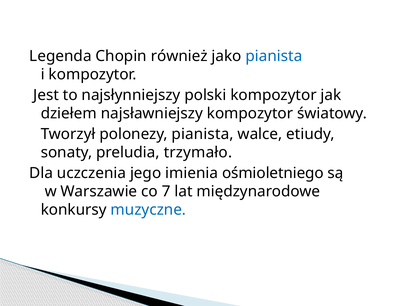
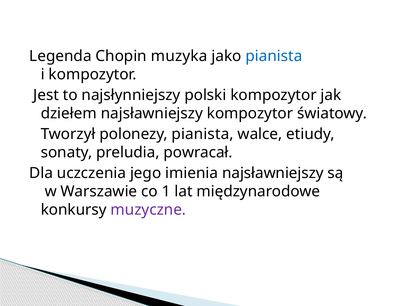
również: również -> muzyka
trzymało: trzymało -> powracał
imienia ośmioletniego: ośmioletniego -> najsławniejszy
7: 7 -> 1
muzyczne colour: blue -> purple
